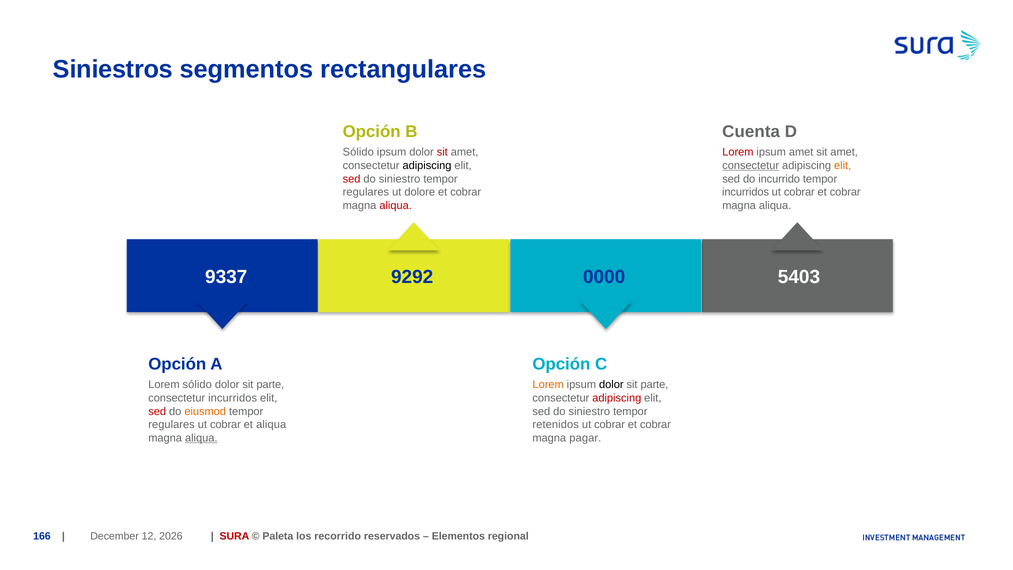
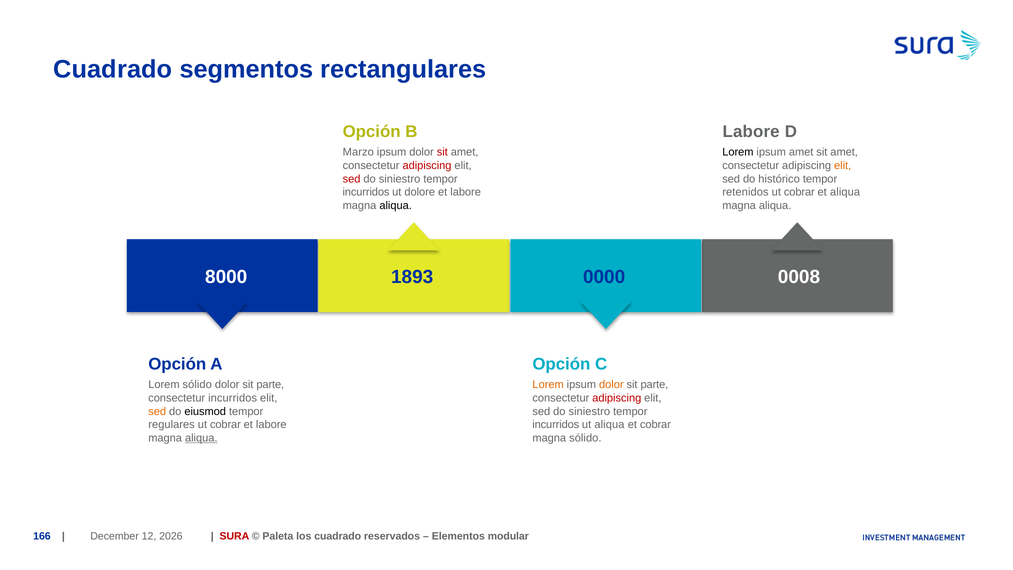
Siniestros at (113, 69): Siniestros -> Cuadrado
Cuenta at (751, 132): Cuenta -> Labore
Sólido at (358, 152): Sólido -> Marzo
Lorem at (738, 152) colour: red -> black
adipiscing at (427, 166) colour: black -> red
consectetur at (751, 166) underline: present -> none
incurrido: incurrido -> histórico
regulares at (366, 192): regulares -> incurridos
cobrar at (466, 192): cobrar -> labore
incurridos at (746, 192): incurridos -> retenidos
cobrar at (845, 192): cobrar -> aliqua
aliqua at (396, 205) colour: red -> black
9337: 9337 -> 8000
9292: 9292 -> 1893
5403: 5403 -> 0008
dolor at (611, 385) colour: black -> orange
sed at (157, 411) colour: red -> orange
eiusmod colour: orange -> black
aliqua at (271, 425): aliqua -> labore
retenidos at (556, 425): retenidos -> incurridos
cobrar at (610, 425): cobrar -> aliqua
magna pagar: pagar -> sólido
los recorrido: recorrido -> cuadrado
regional: regional -> modular
